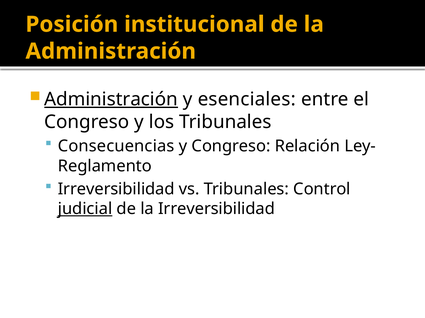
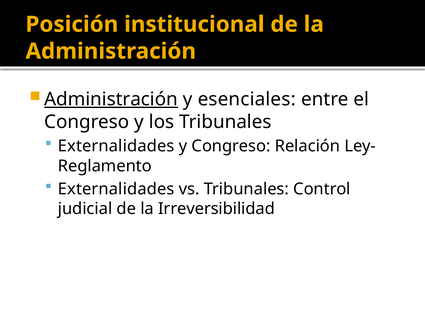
Consecuencias at (116, 146): Consecuencias -> Externalidades
Irreversibilidad at (116, 189): Irreversibilidad -> Externalidades
judicial underline: present -> none
